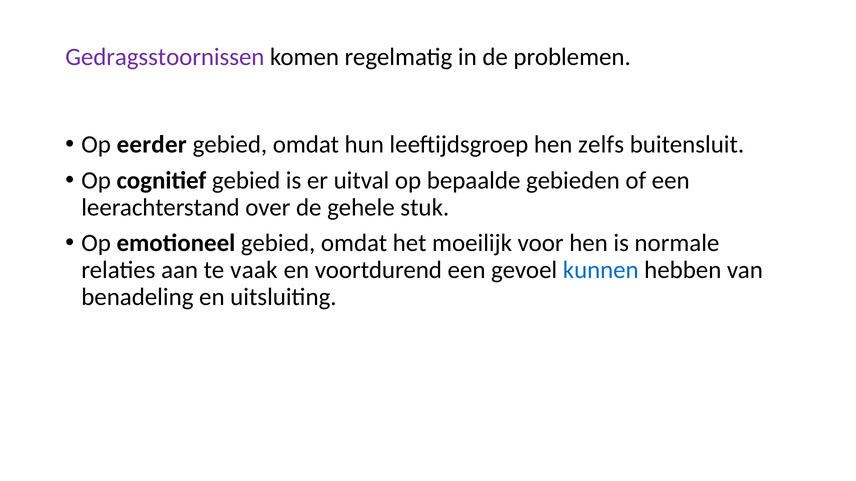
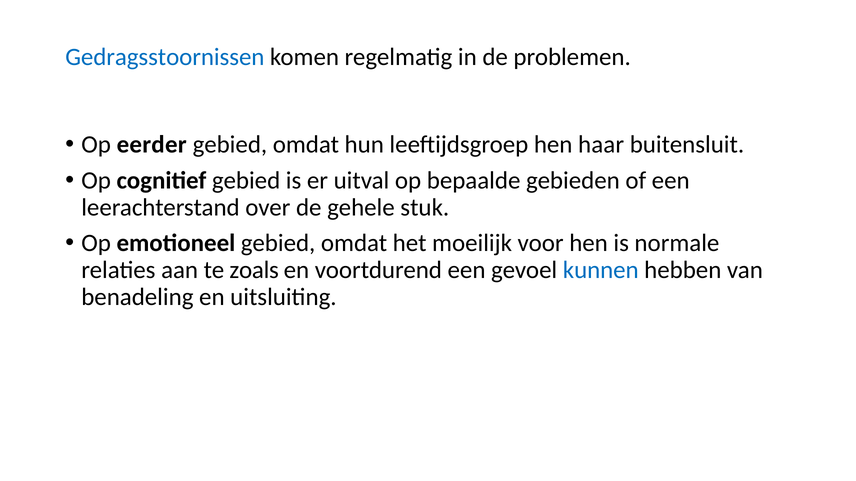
Gedragsstoornissen colour: purple -> blue
zelfs: zelfs -> haar
vaak: vaak -> zoals
